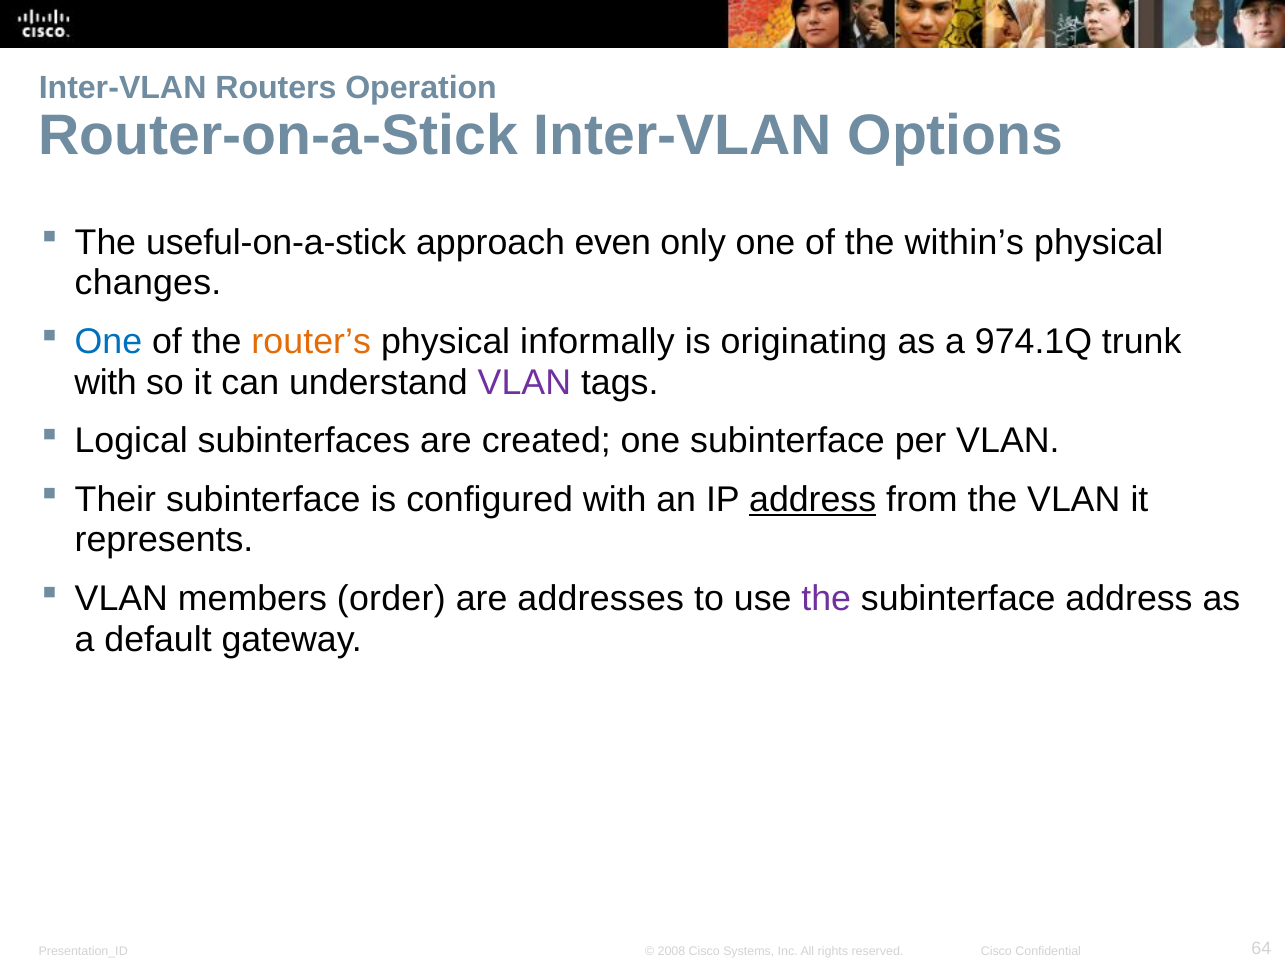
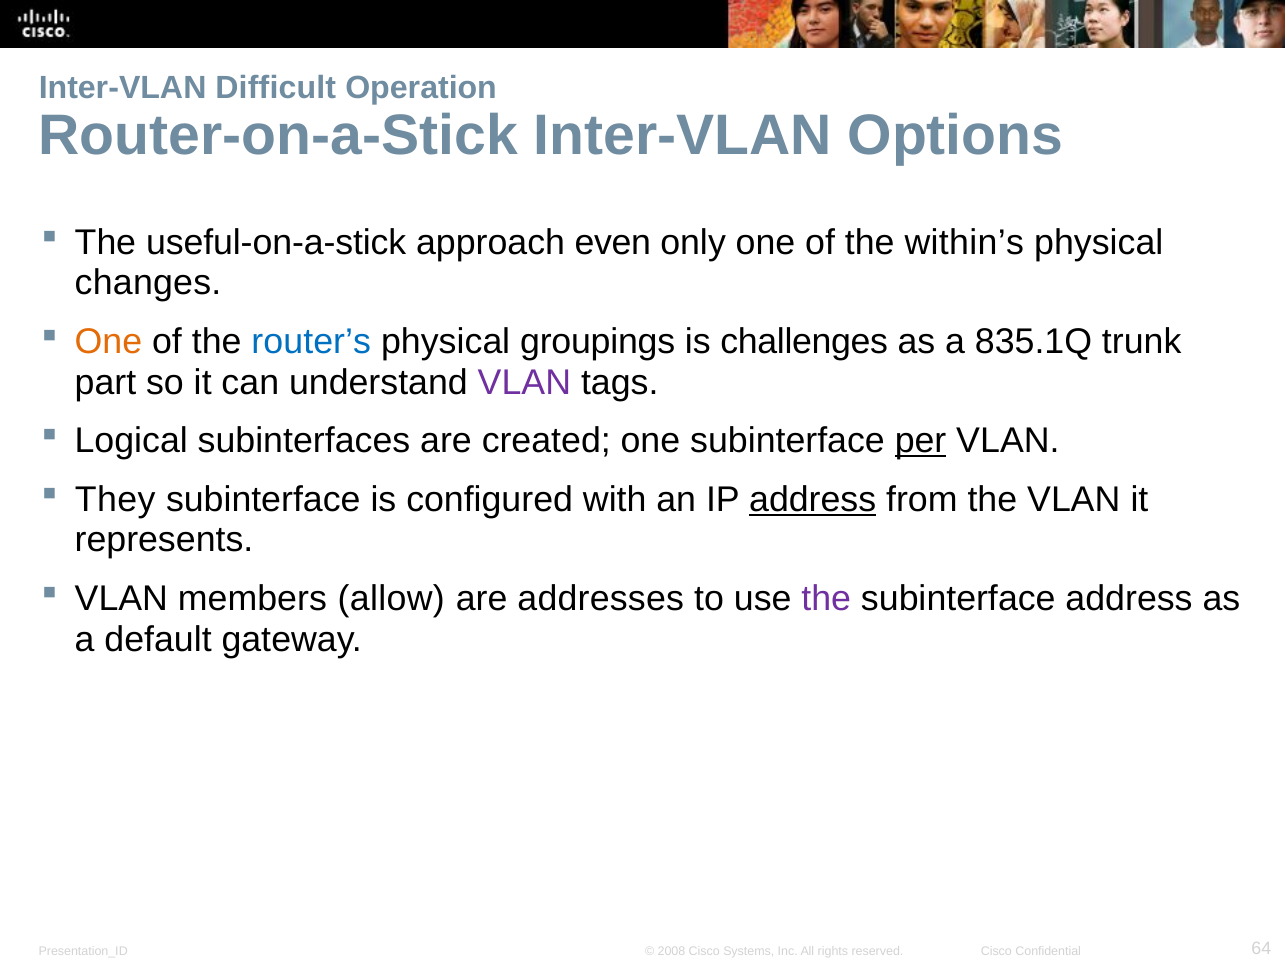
Routers: Routers -> Difficult
One at (108, 342) colour: blue -> orange
router’s colour: orange -> blue
informally: informally -> groupings
originating: originating -> challenges
974.1Q: 974.1Q -> 835.1Q
with at (106, 383): with -> part
per underline: none -> present
Their: Their -> They
order: order -> allow
